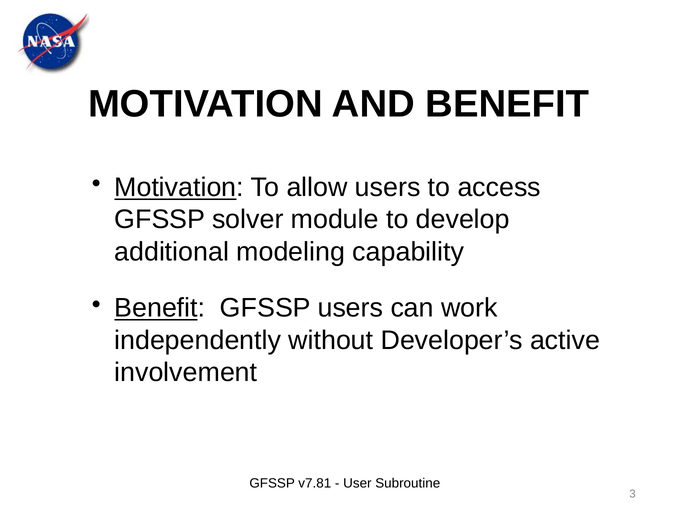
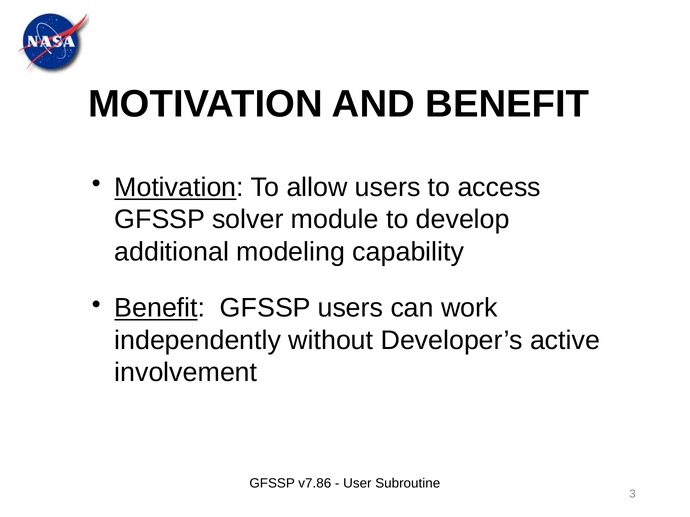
v7.81: v7.81 -> v7.86
